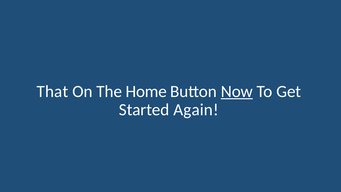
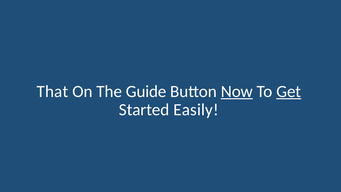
Home: Home -> Guide
Get underline: none -> present
Again: Again -> Easily
